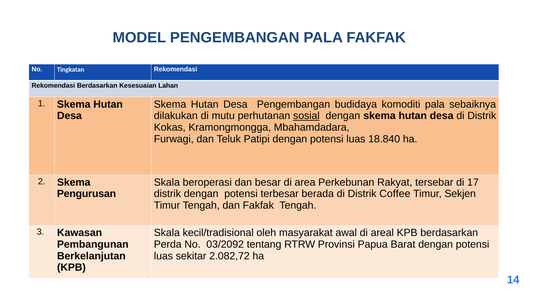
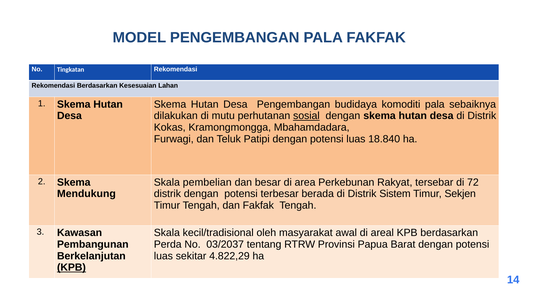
beroperasi: beroperasi -> pembelian
17: 17 -> 72
Pengurusan: Pengurusan -> Mendukung
Coffee: Coffee -> Sistem
03/2092: 03/2092 -> 03/2037
2.082,72: 2.082,72 -> 4.822,29
KPB at (71, 267) underline: none -> present
